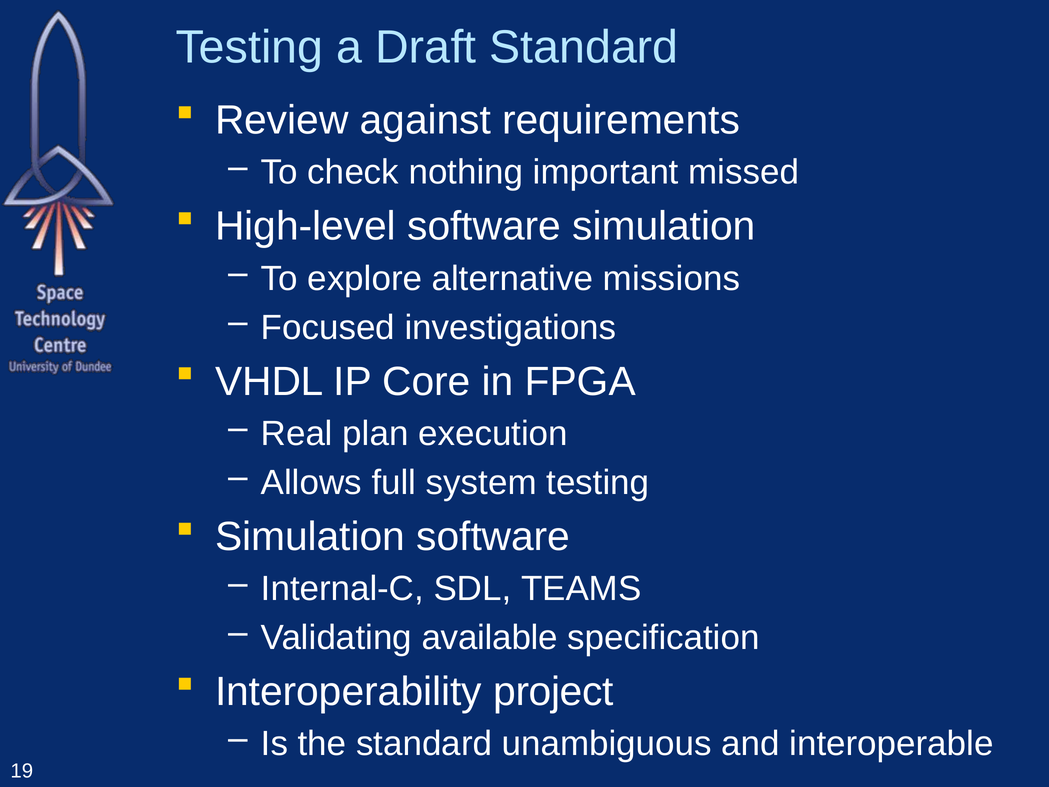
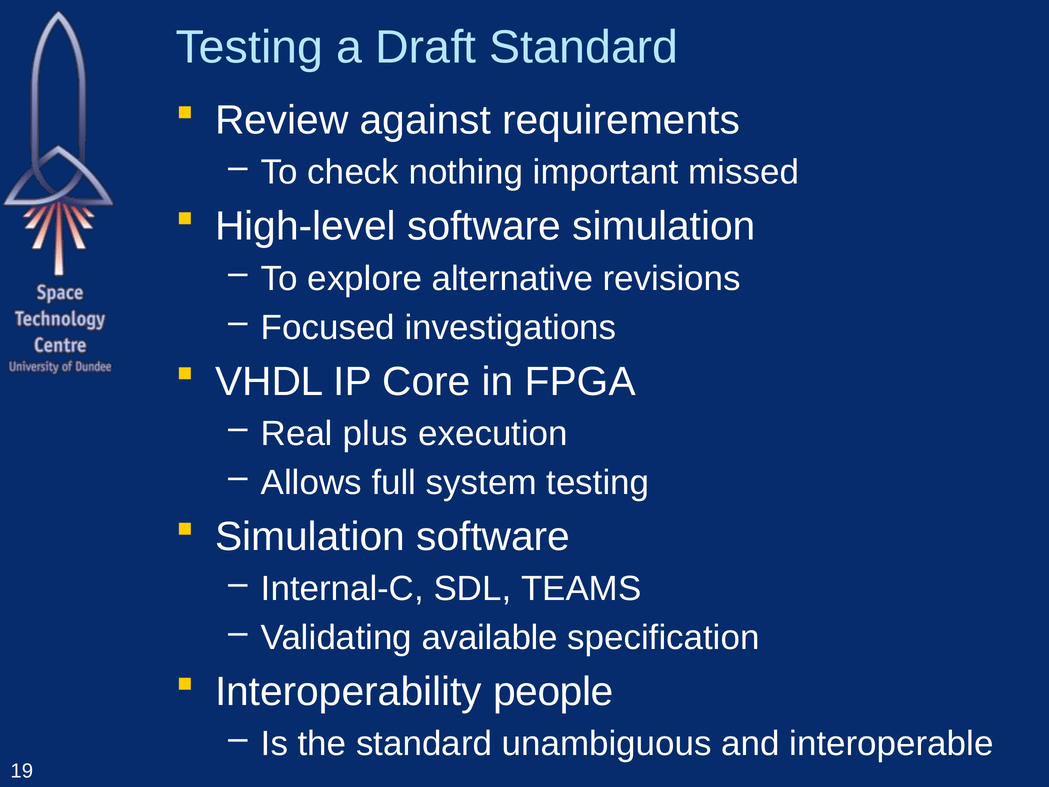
missions: missions -> revisions
plan: plan -> plus
project: project -> people
